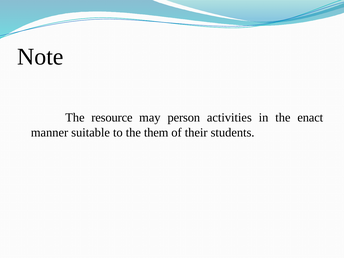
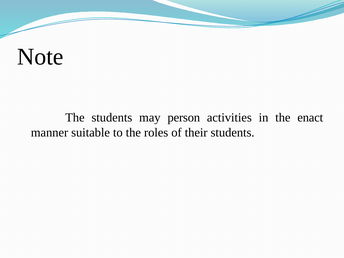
The resource: resource -> students
them: them -> roles
